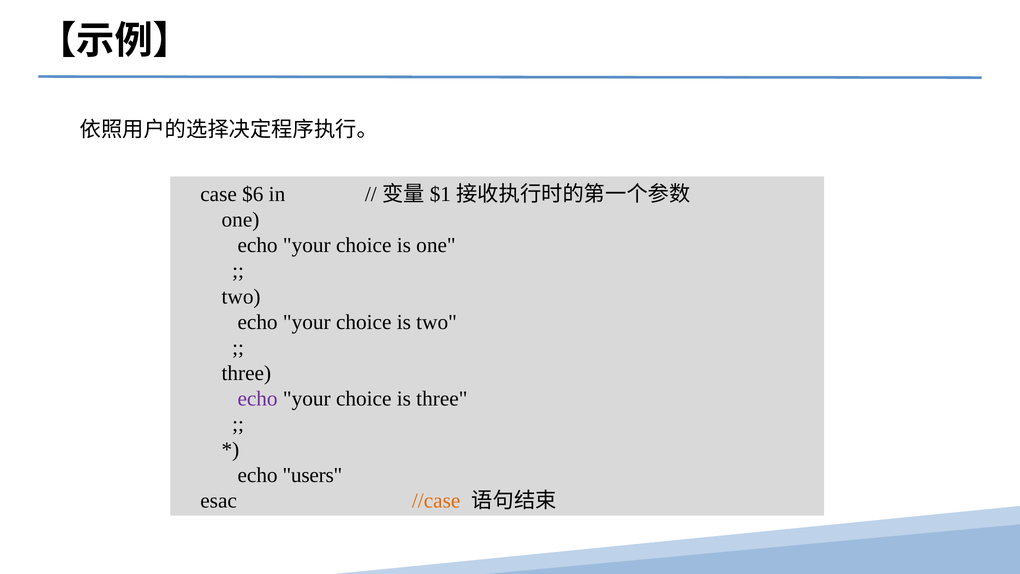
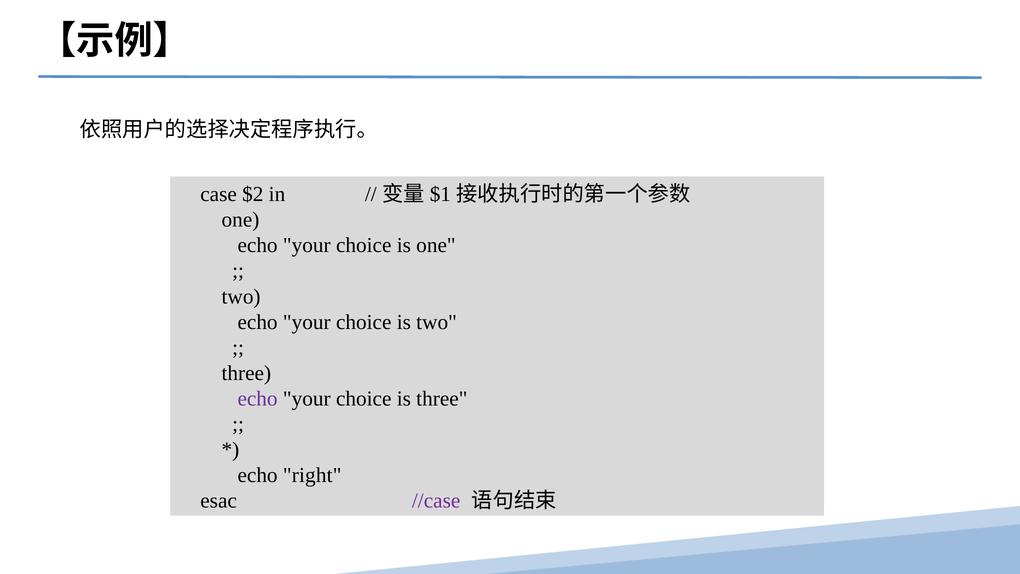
$6: $6 -> $2
users: users -> right
//case colour: orange -> purple
